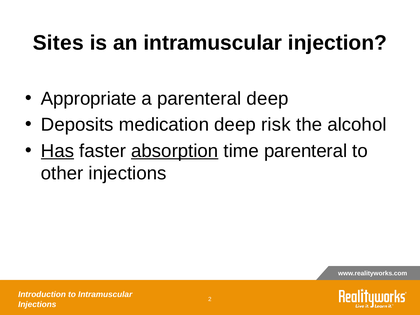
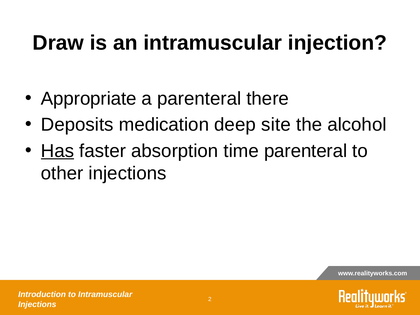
Sites: Sites -> Draw
parenteral deep: deep -> there
risk: risk -> site
absorption underline: present -> none
